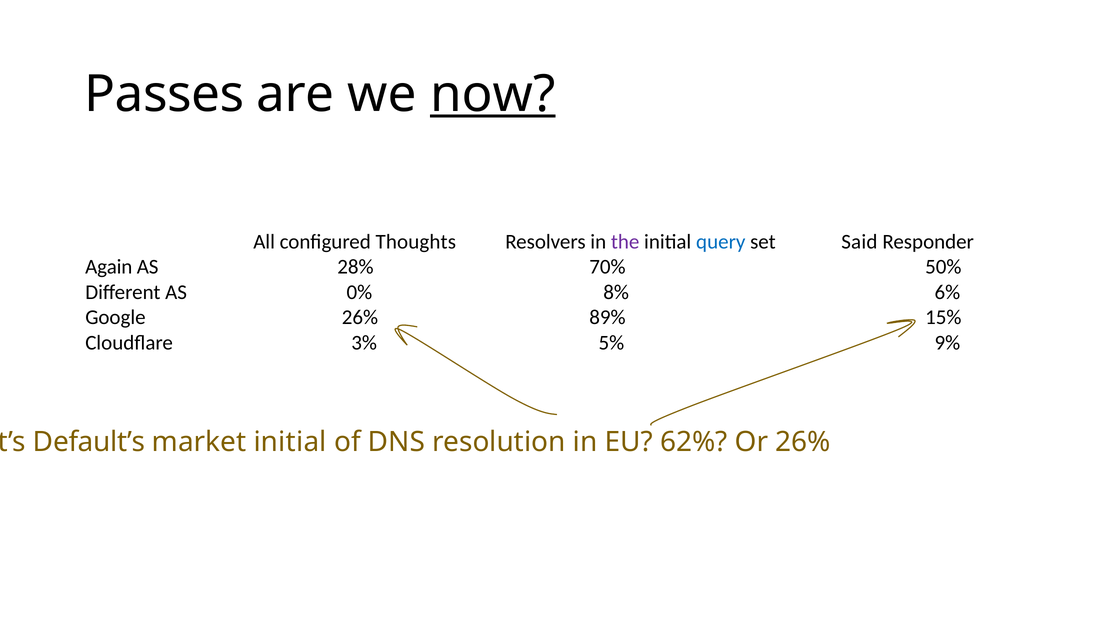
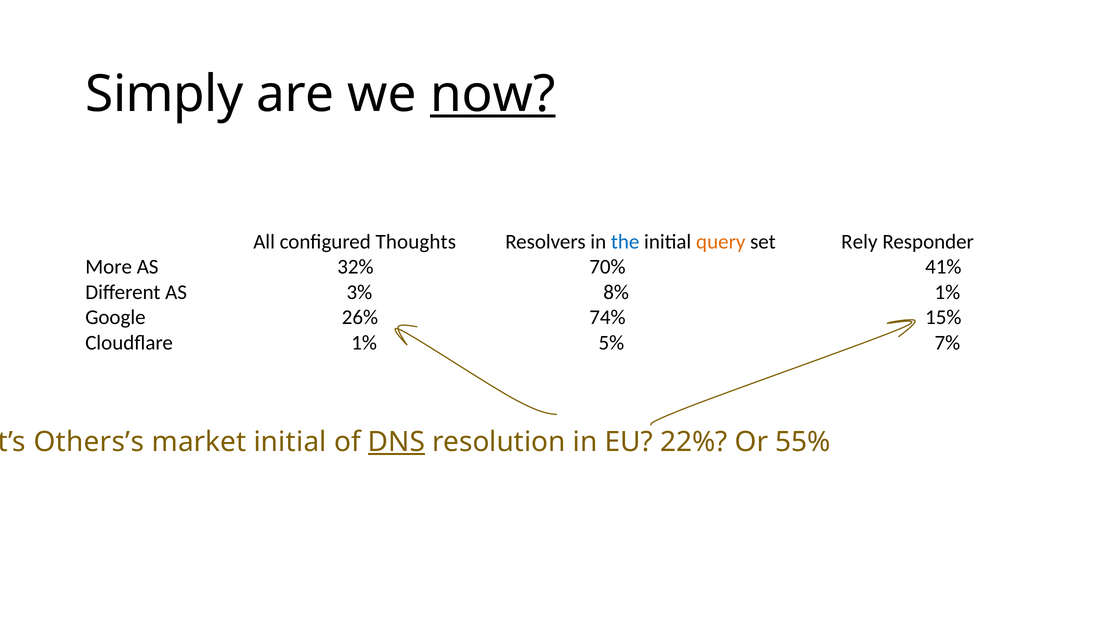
Passes: Passes -> Simply
the colour: purple -> blue
query colour: blue -> orange
Said: Said -> Rely
Again: Again -> More
28%: 28% -> 32%
50%: 50% -> 41%
0%: 0% -> 3%
8% 6%: 6% -> 1%
89%: 89% -> 74%
Cloudflare 3%: 3% -> 1%
9%: 9% -> 7%
Default’s: Default’s -> Others’s
DNS underline: none -> present
62%: 62% -> 22%
Or 26%: 26% -> 55%
